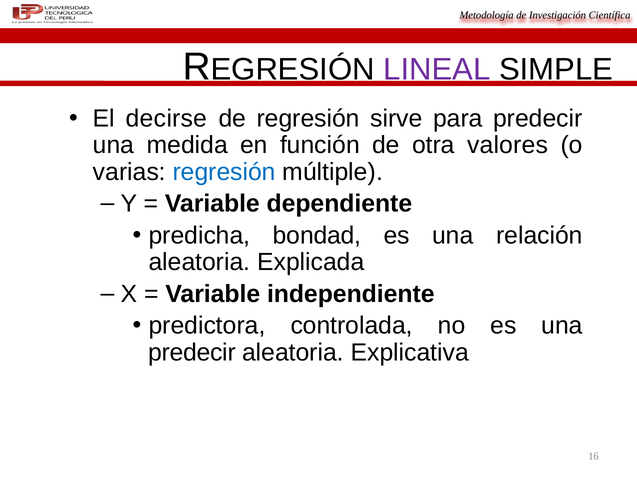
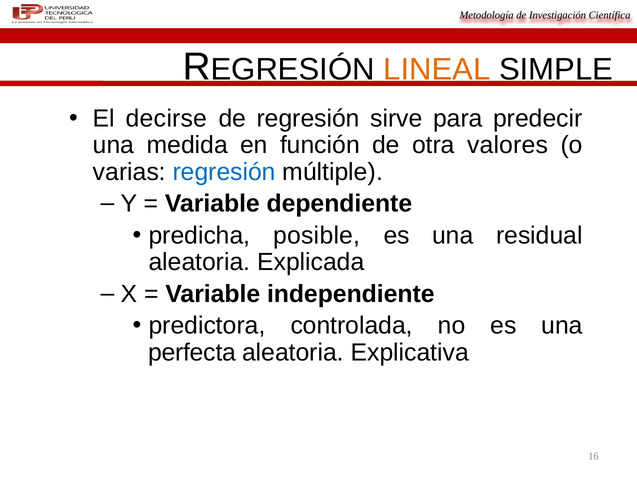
LINEAL colour: purple -> orange
bondad: bondad -> posible
relación: relación -> residual
predecir at (192, 352): predecir -> perfecta
